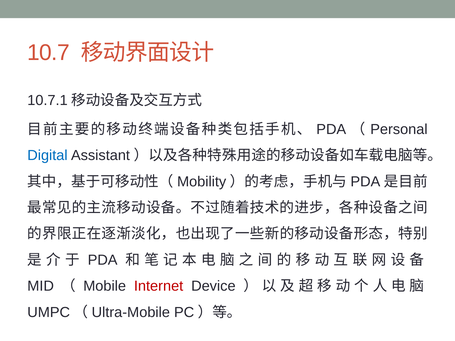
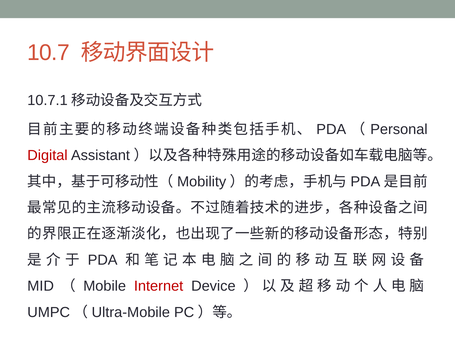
Digital colour: blue -> red
